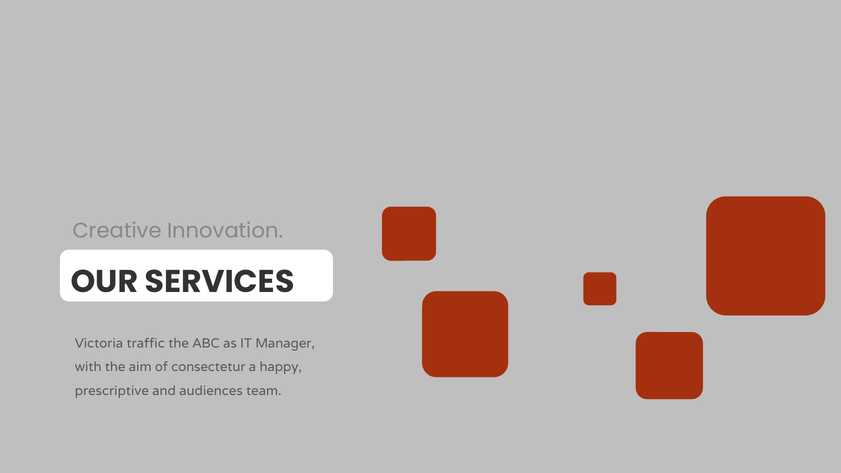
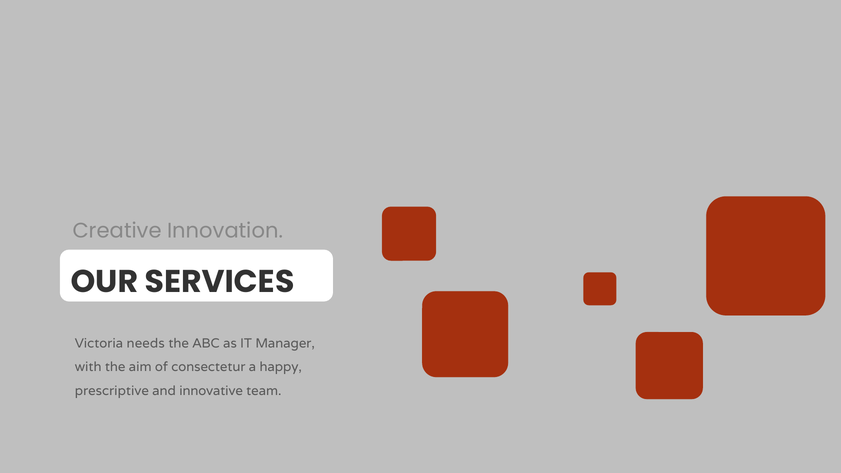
traffic: traffic -> needs
audiences: audiences -> innovative
